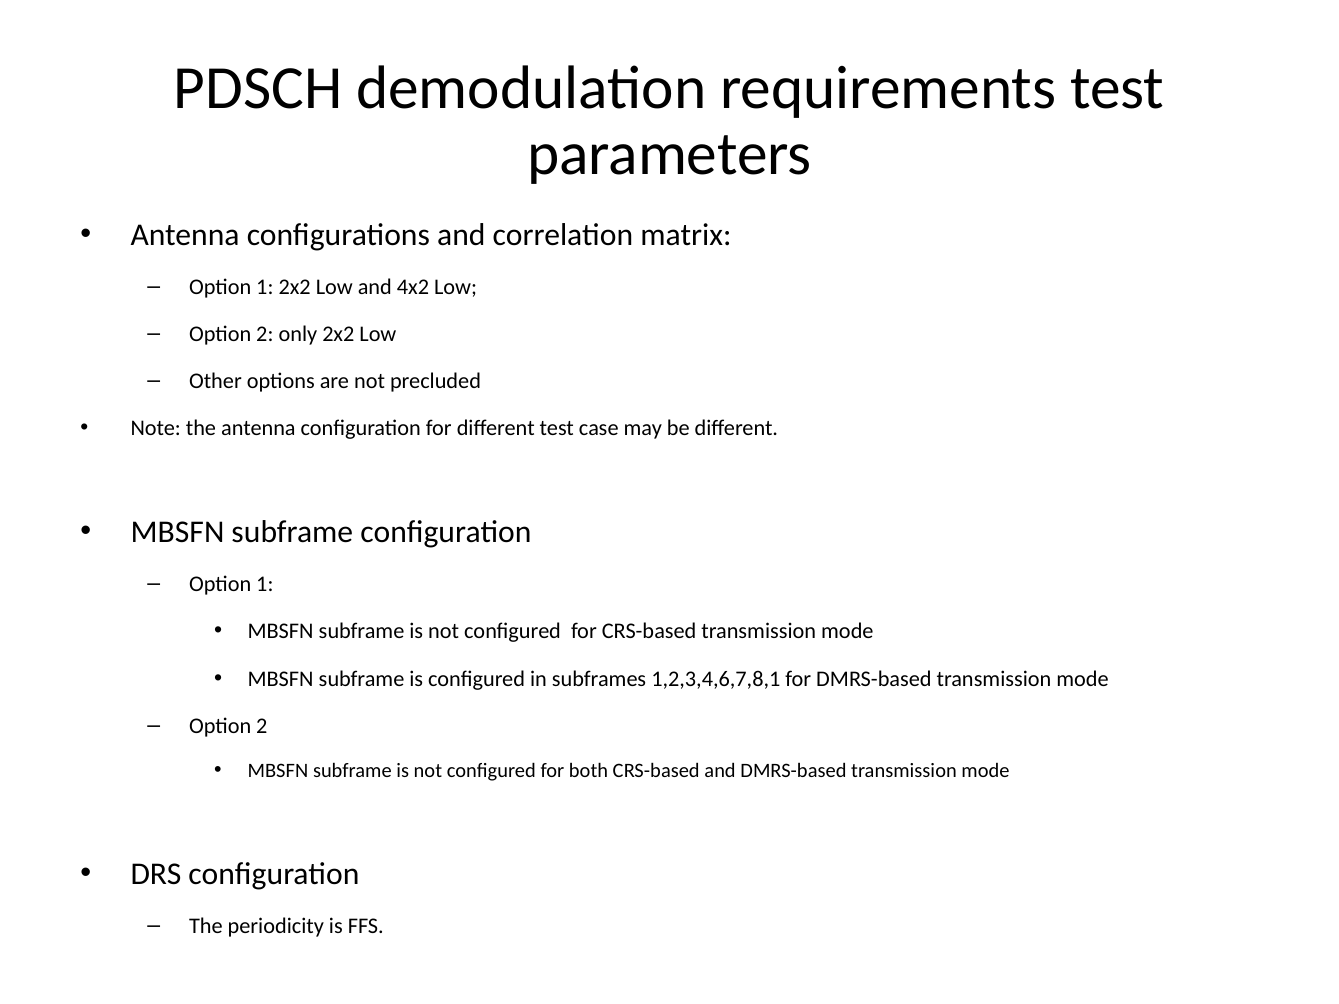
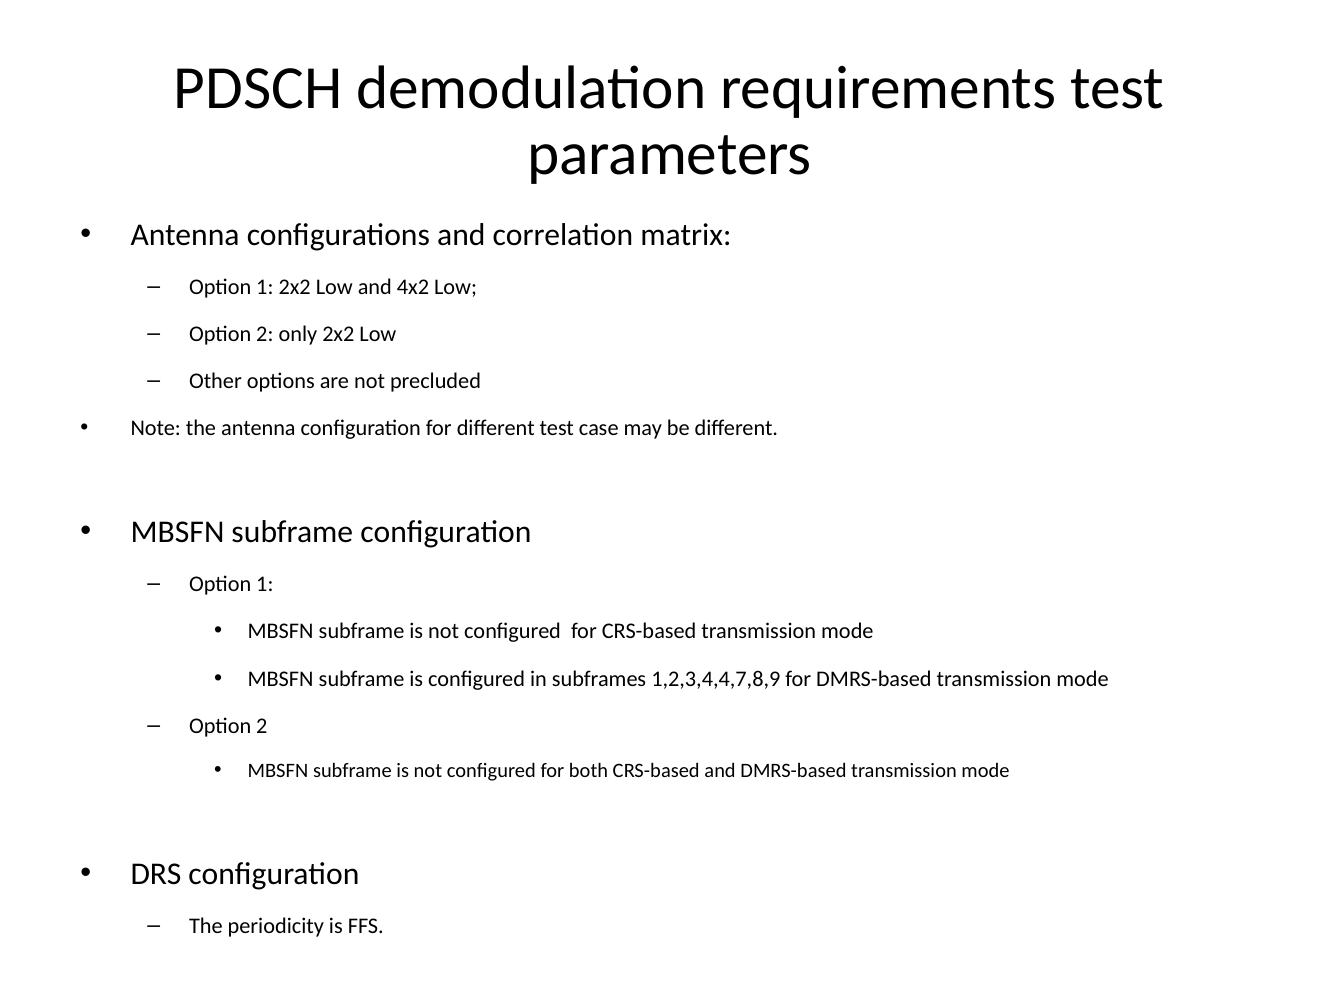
1,2,3,4,6,7,8,1: 1,2,3,4,6,7,8,1 -> 1,2,3,4,4,7,8,9
